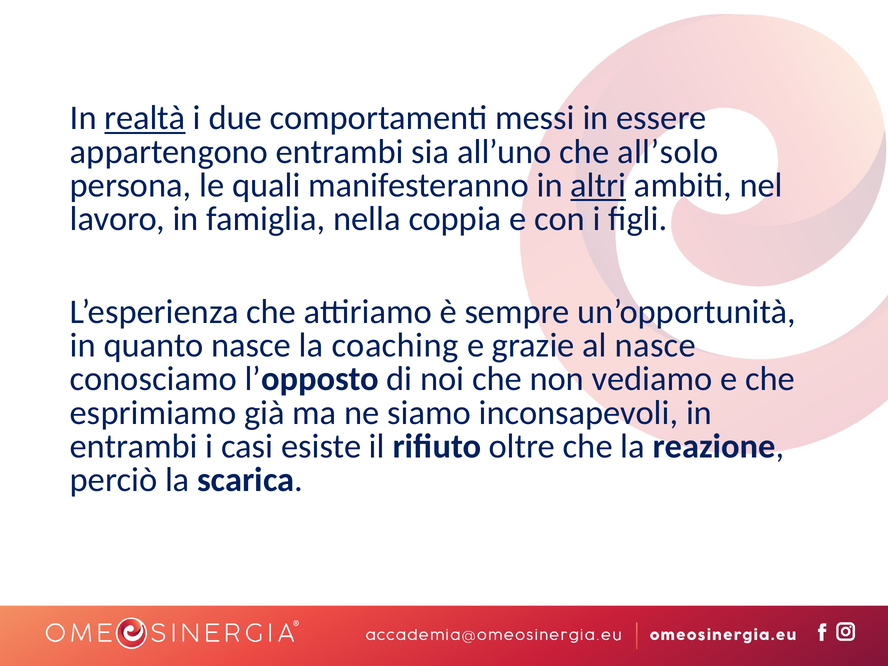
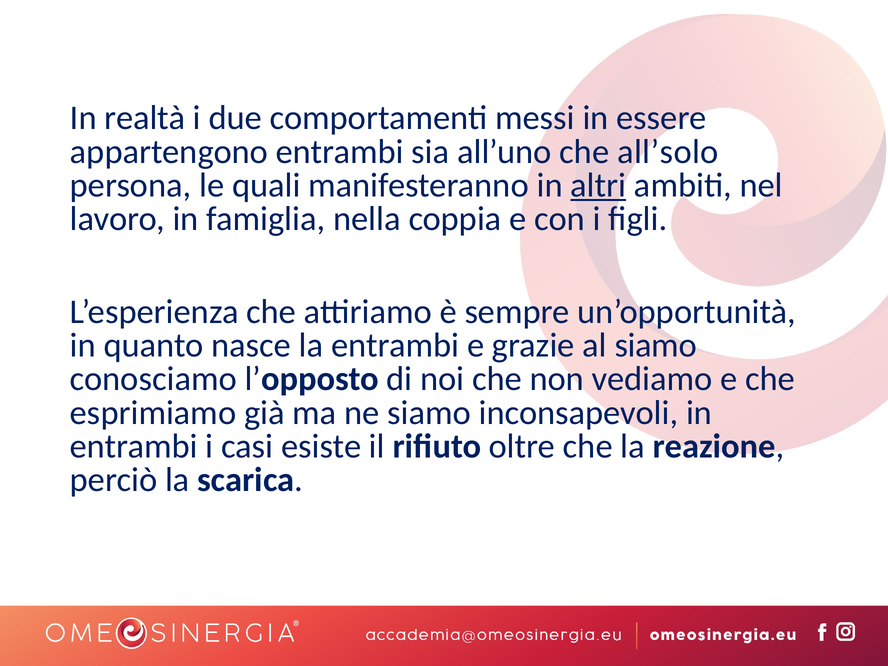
realtà underline: present -> none
la coaching: coaching -> entrambi
al nasce: nasce -> siamo
